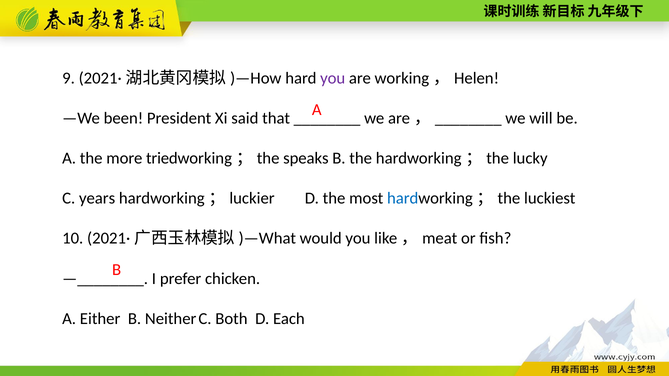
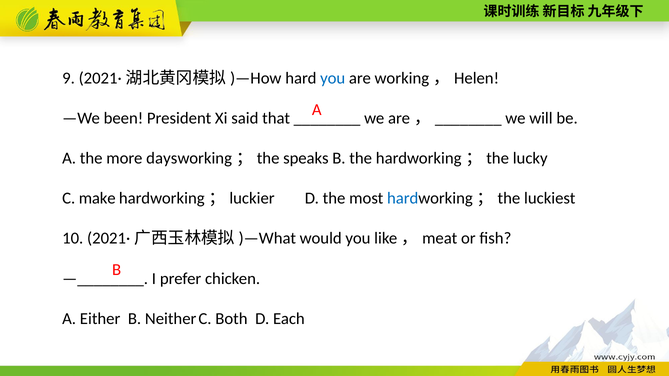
you at (333, 78) colour: purple -> blue
tried: tried -> days
years: years -> make
